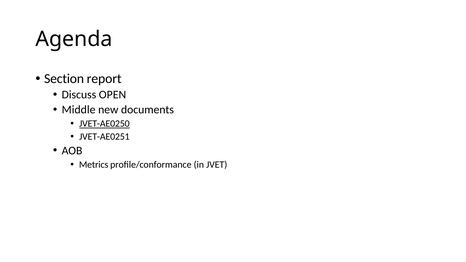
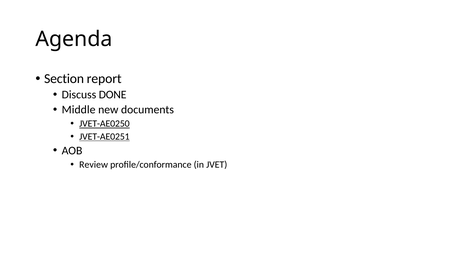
OPEN: OPEN -> DONE
JVET-AE0251 underline: none -> present
Metrics: Metrics -> Review
